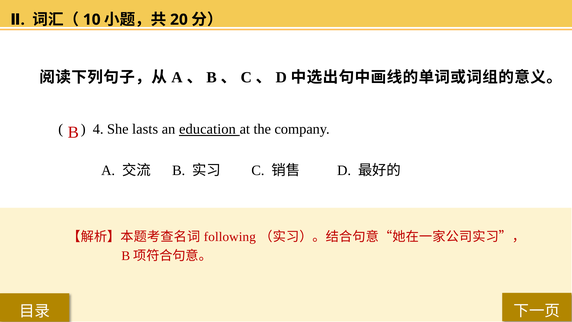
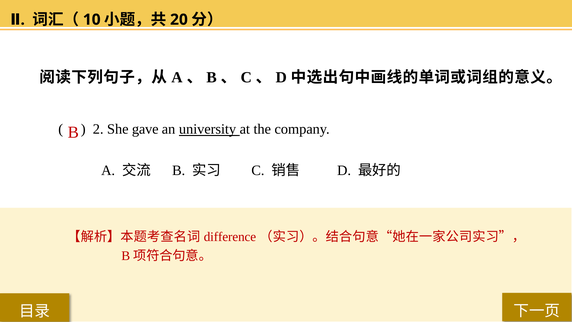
4: 4 -> 2
lasts: lasts -> gave
education: education -> university
following: following -> difference
